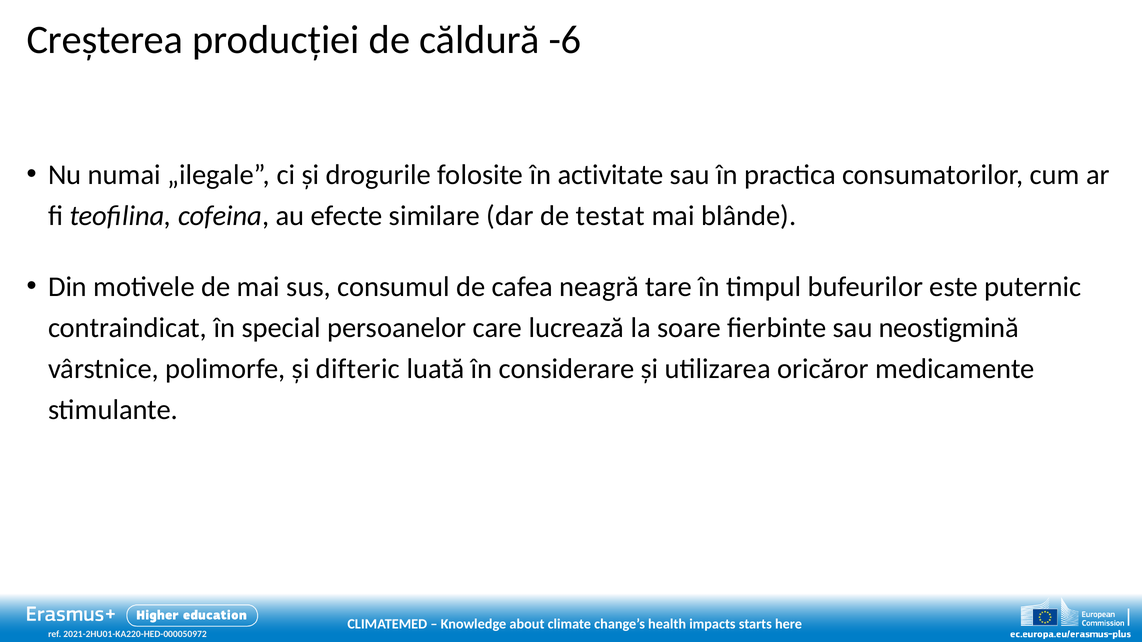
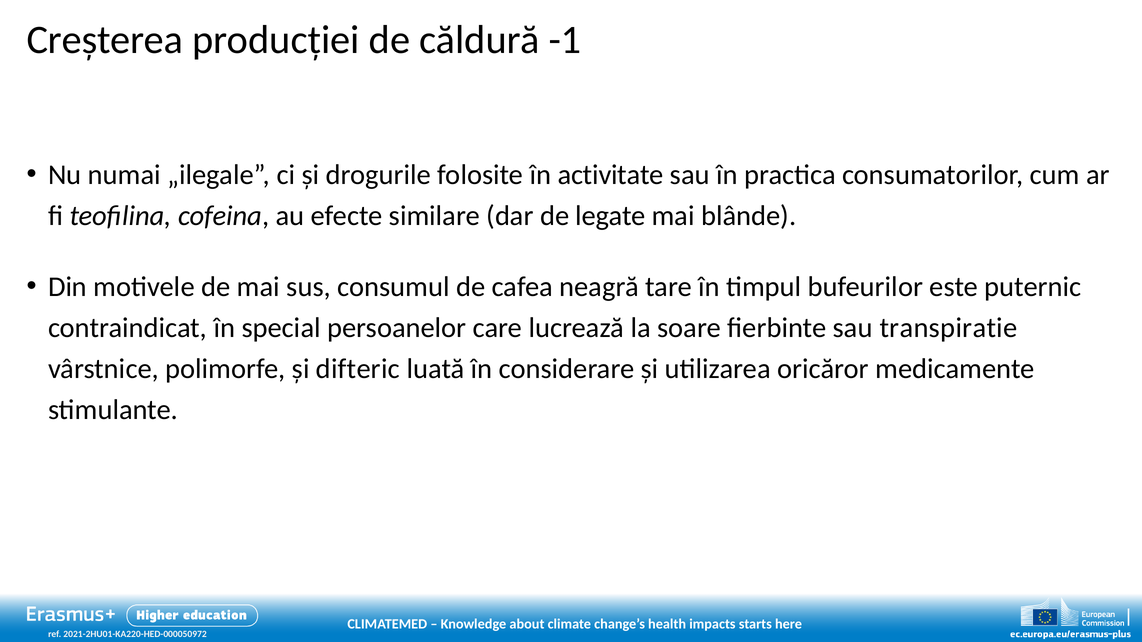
-6: -6 -> -1
testat: testat -> legate
neostigmină: neostigmină -> transpiratie
